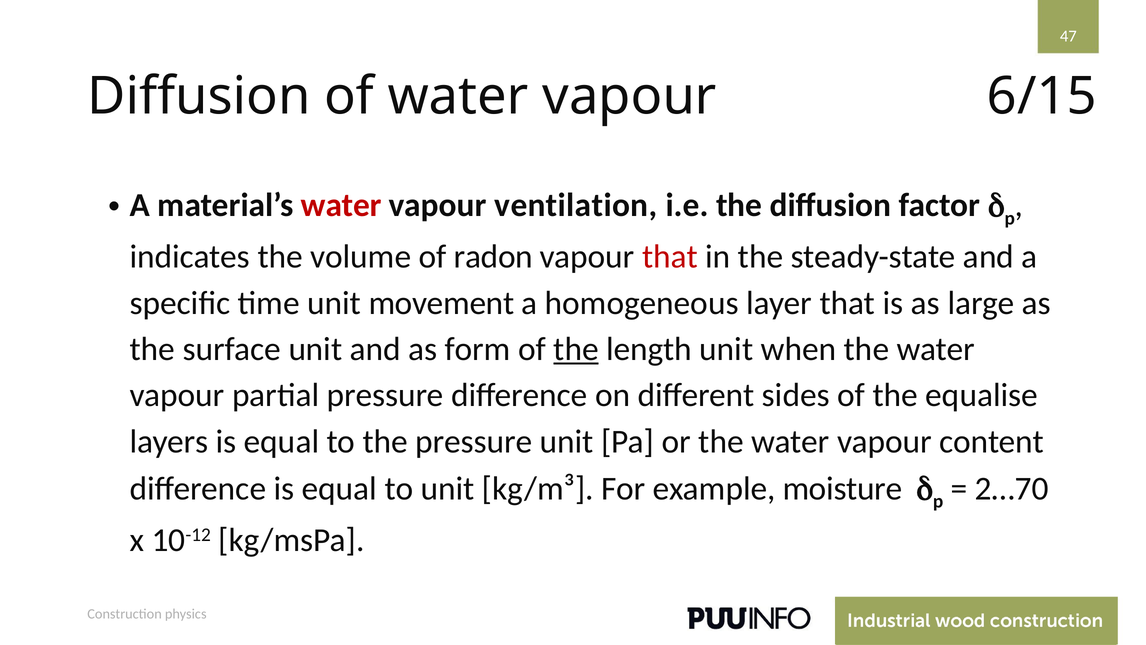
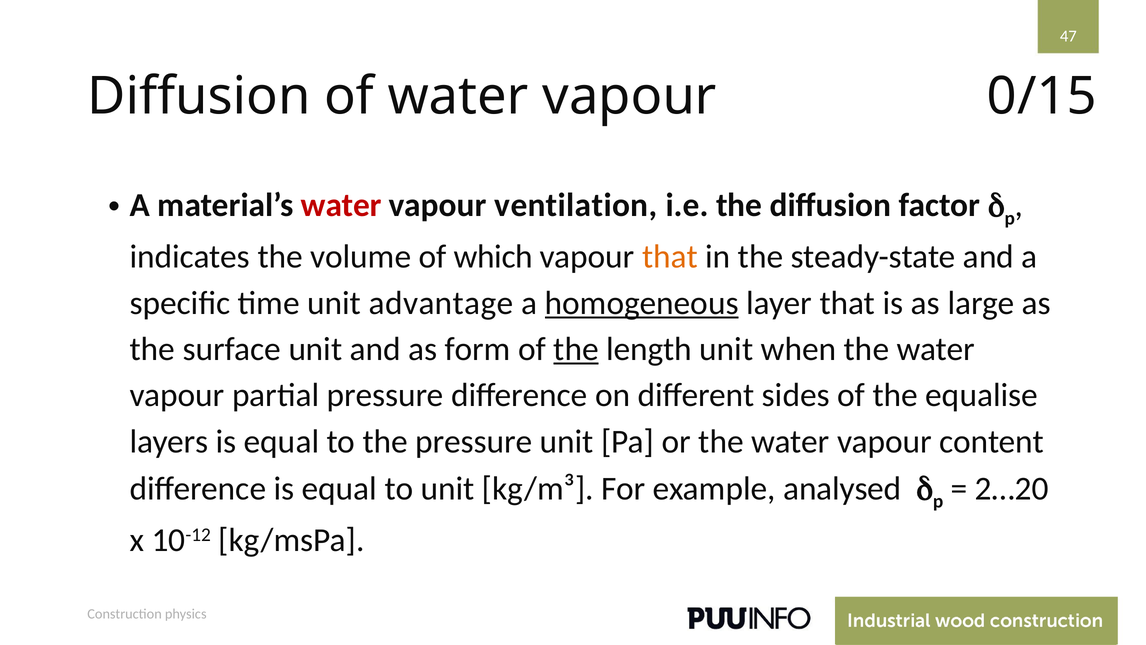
6/15: 6/15 -> 0/15
radon: radon -> which
that at (670, 257) colour: red -> orange
movement: movement -> advantage
homogeneous underline: none -> present
moisture: moisture -> analysed
2…70: 2…70 -> 2…20
